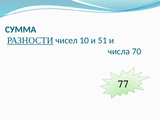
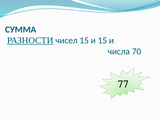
чисел 10: 10 -> 15
и 51: 51 -> 15
